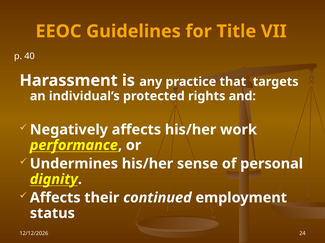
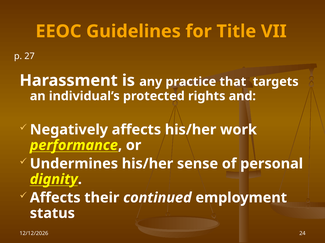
40: 40 -> 27
